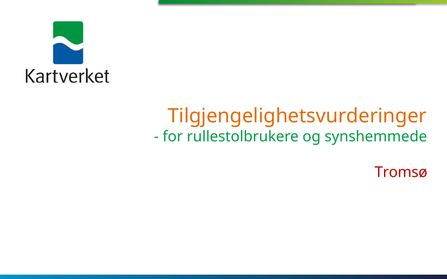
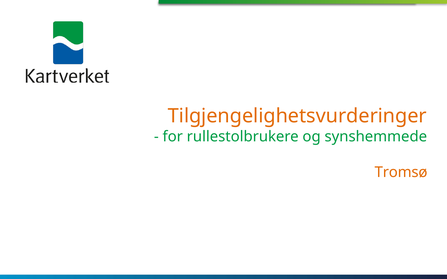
Tromsø colour: red -> orange
